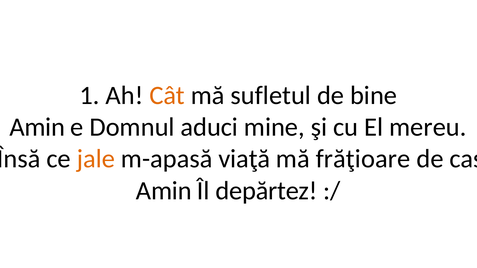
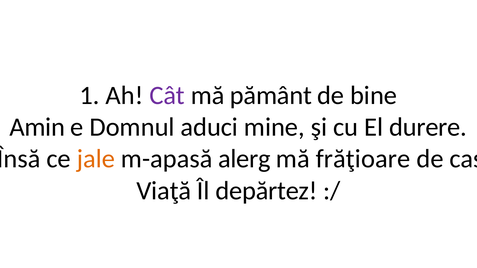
Cât colour: orange -> purple
sufletul: sufletul -> pământ
mereu: mereu -> durere
viaţă: viaţă -> alerg
Amin at (164, 191): Amin -> Viaţă
